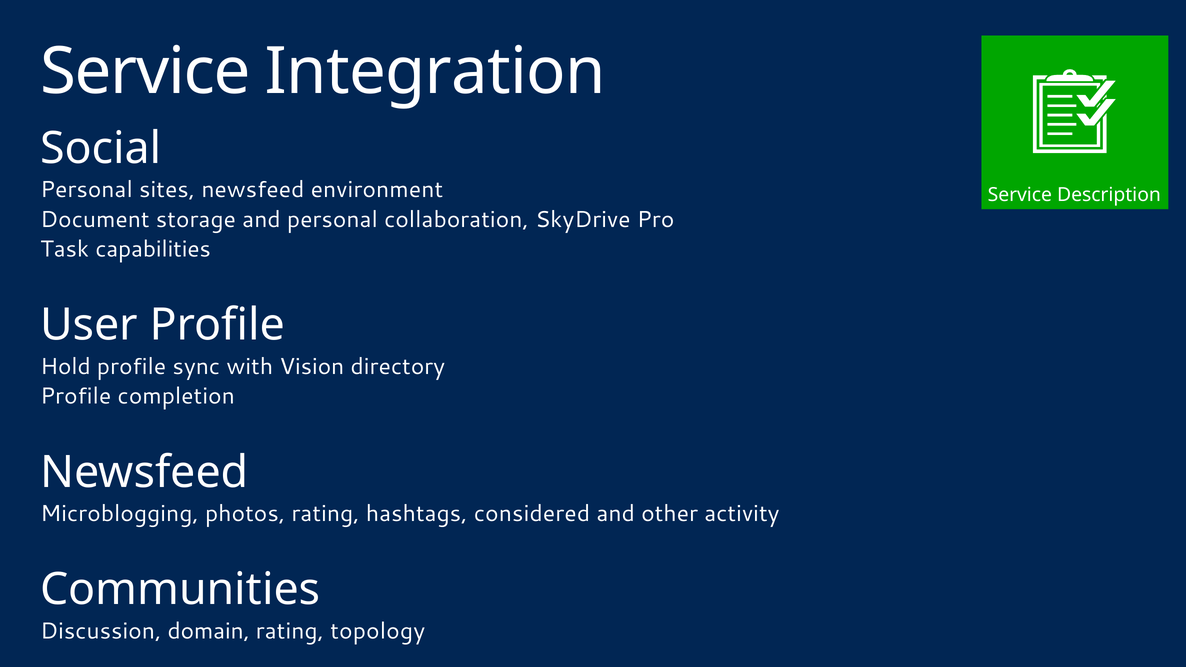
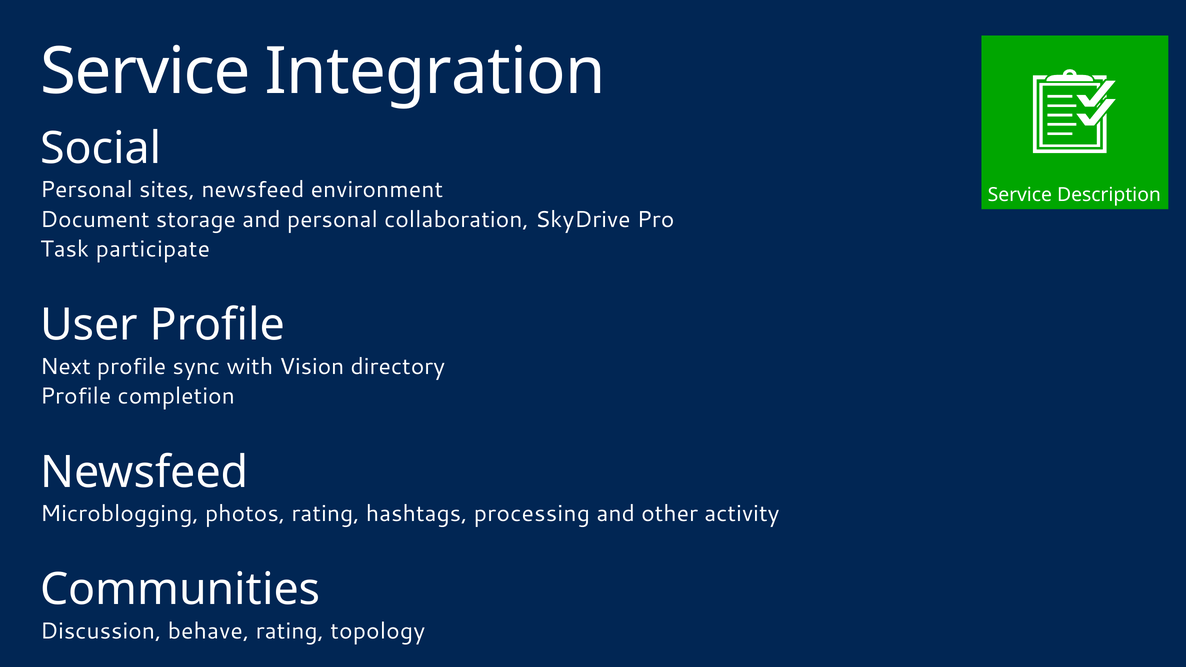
capabilities: capabilities -> participate
Hold: Hold -> Next
considered: considered -> processing
domain: domain -> behave
